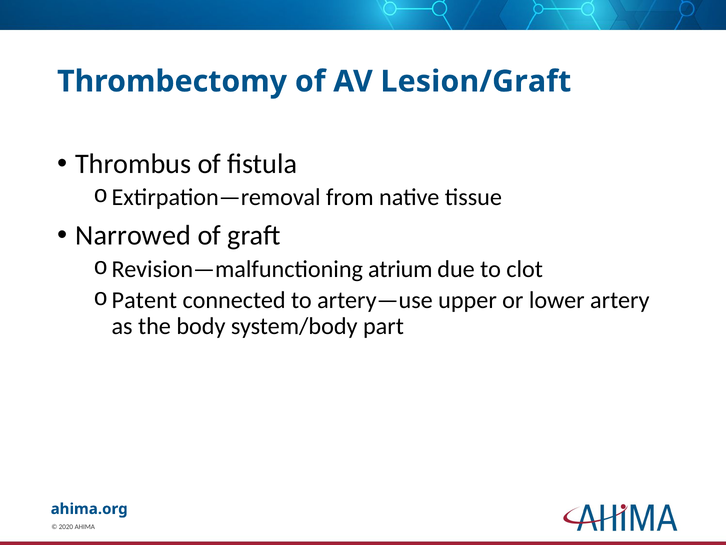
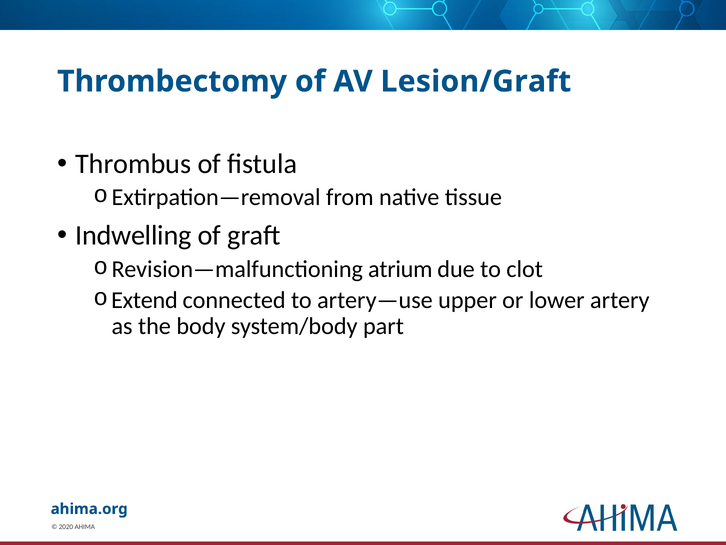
Narrowed: Narrowed -> Indwelling
Patent: Patent -> Extend
